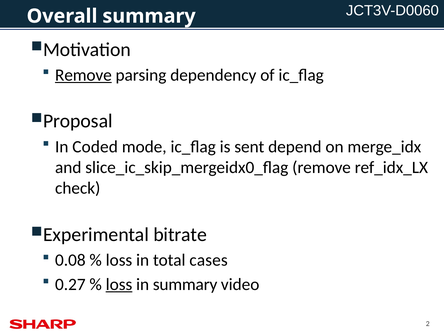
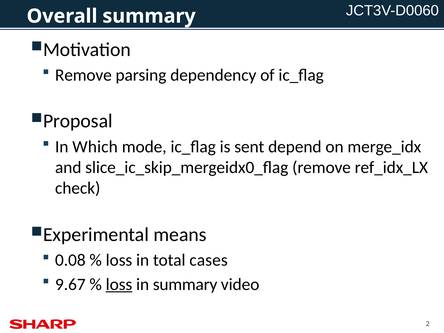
Remove at (83, 75) underline: present -> none
Coded: Coded -> Which
bitrate: bitrate -> means
0.27: 0.27 -> 9.67
